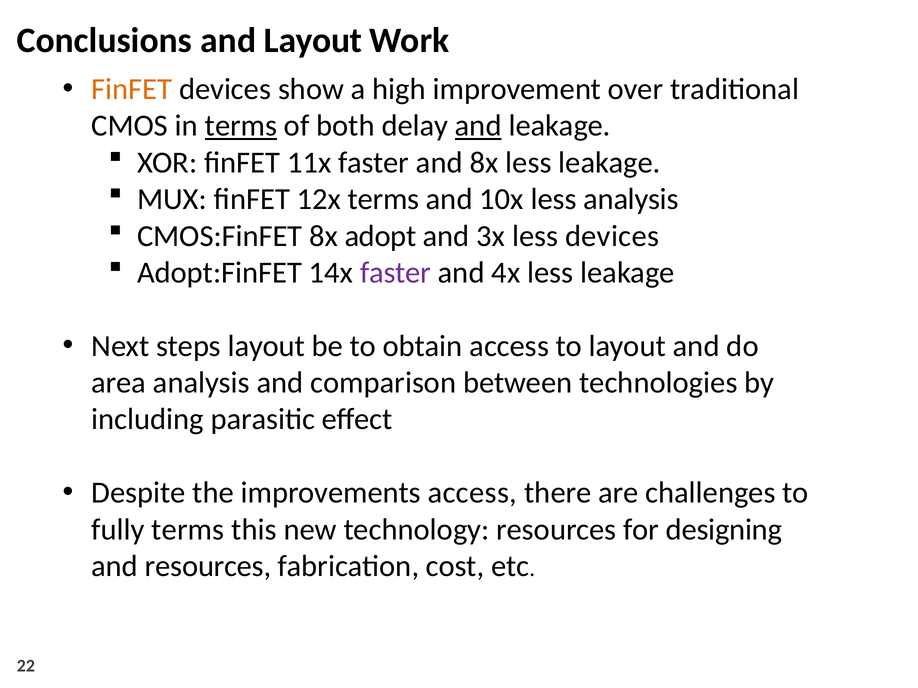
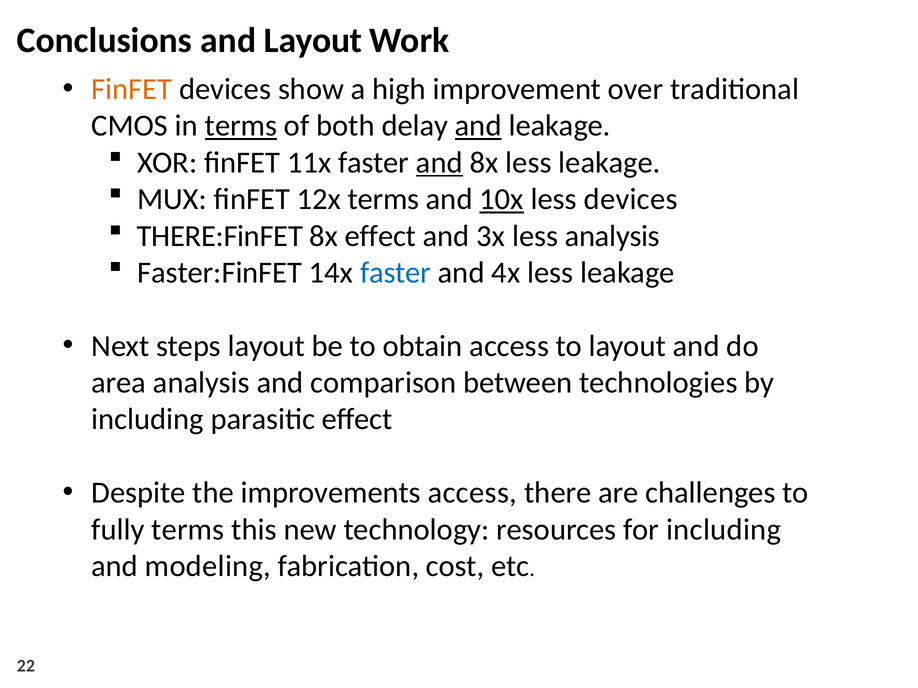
and at (439, 163) underline: none -> present
10x underline: none -> present
less analysis: analysis -> devices
CMOS:FinFET: CMOS:FinFET -> THERE:FinFET
8x adopt: adopt -> effect
less devices: devices -> analysis
Adopt:FinFET: Adopt:FinFET -> Faster:FinFET
faster at (396, 273) colour: purple -> blue
for designing: designing -> including
and resources: resources -> modeling
